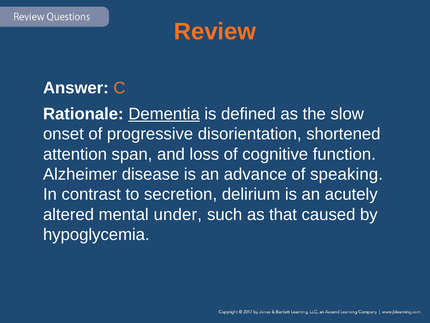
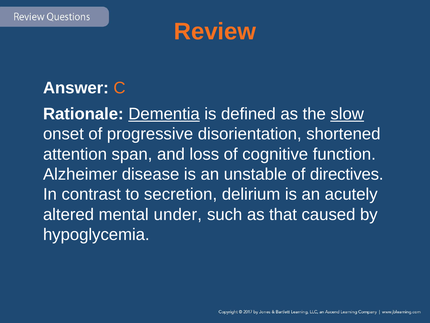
slow underline: none -> present
advance: advance -> unstable
speaking: speaking -> directives
